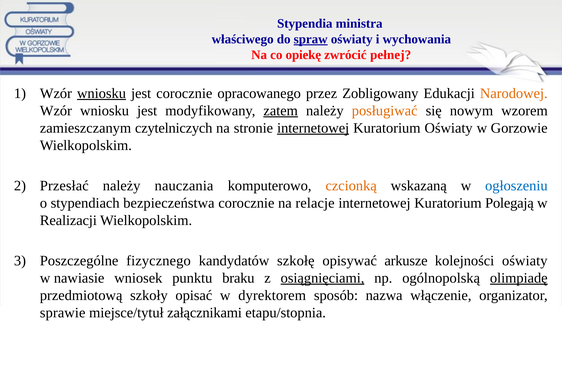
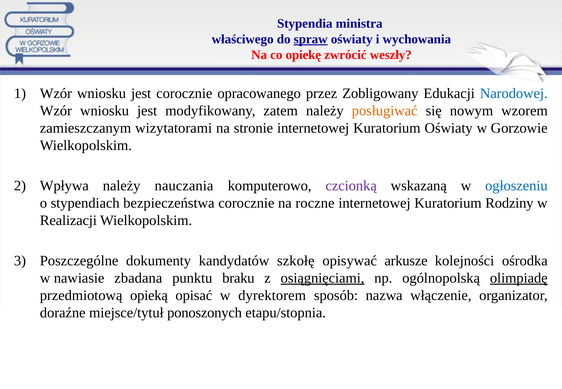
pełnej: pełnej -> weszły
wniosku at (102, 93) underline: present -> none
Narodowej colour: orange -> blue
zatem underline: present -> none
czytelniczych: czytelniczych -> wizytatorami
internetowej at (313, 128) underline: present -> none
Przesłać: Przesłać -> Wpływa
czcionką colour: orange -> purple
relacje: relacje -> roczne
Polegają: Polegają -> Rodziny
fizycznego: fizycznego -> dokumenty
kolejności oświaty: oświaty -> ośrodka
wniosek: wniosek -> zbadana
szkoły: szkoły -> opieką
sprawie: sprawie -> doraźne
załącznikami: załącznikami -> ponoszonych
